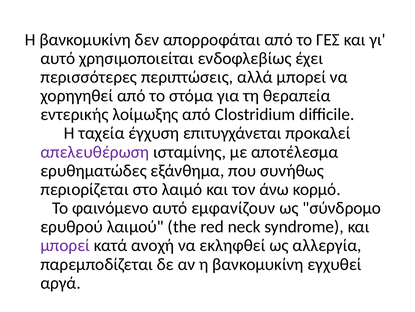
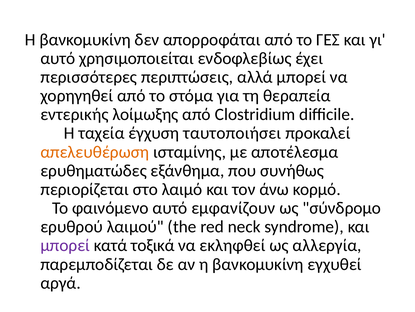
επιτυγχάνεται: επιτυγχάνεται -> ταυτοποιήσει
απελευθέρωση colour: purple -> orange
ανοχή: ανοχή -> τοξικά
